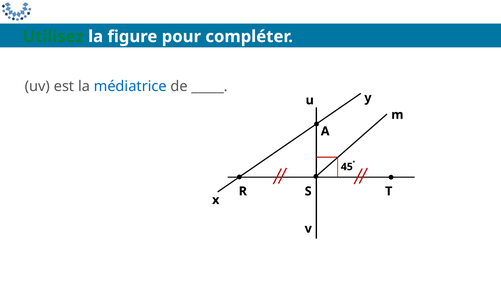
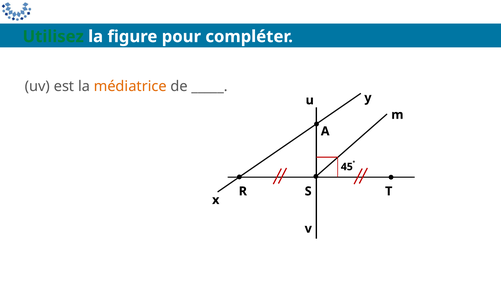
médiatrice colour: blue -> orange
